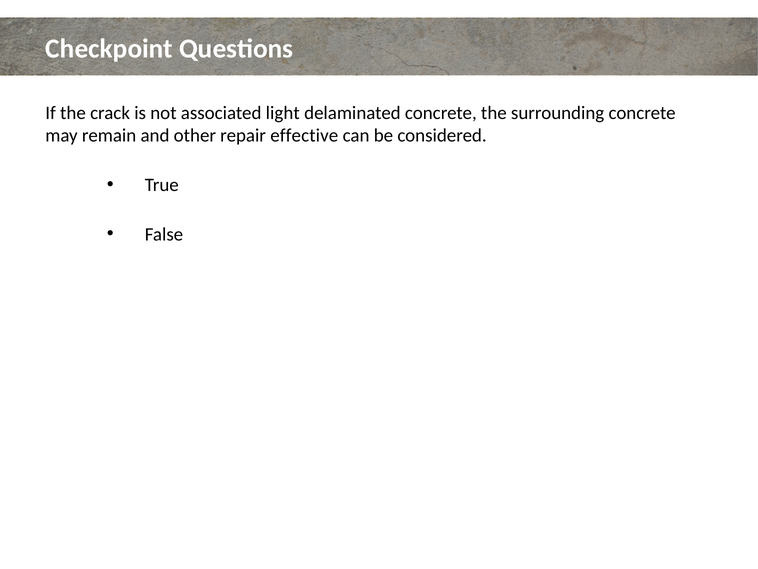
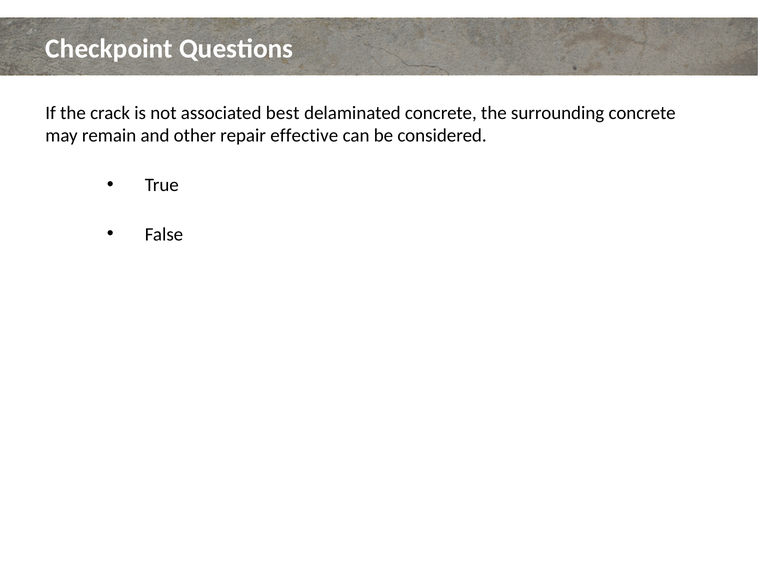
light: light -> best
